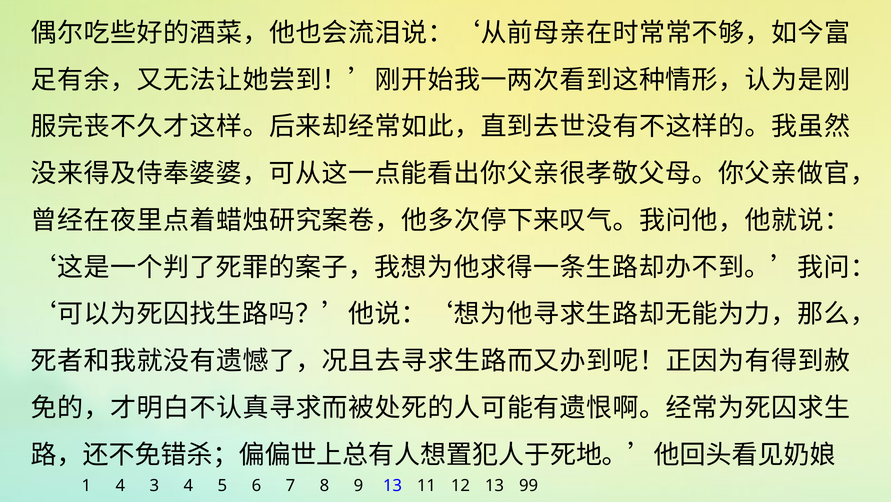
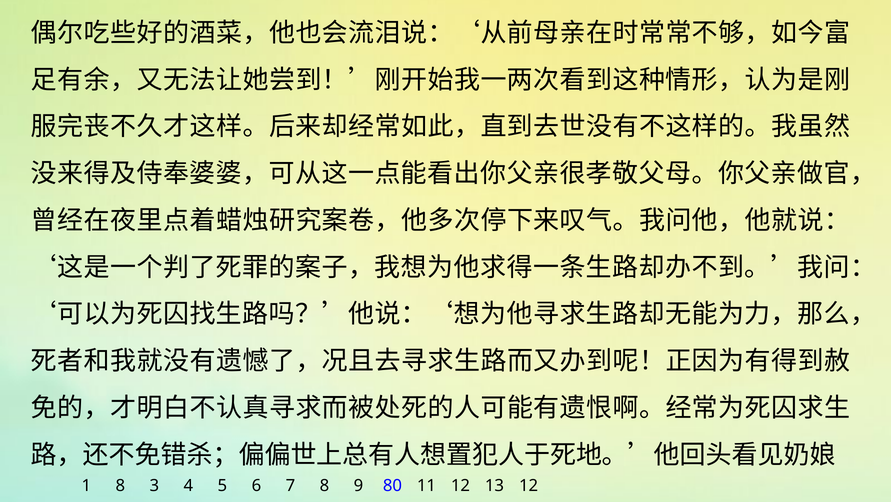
1 4: 4 -> 8
9 13: 13 -> 80
13 99: 99 -> 12
